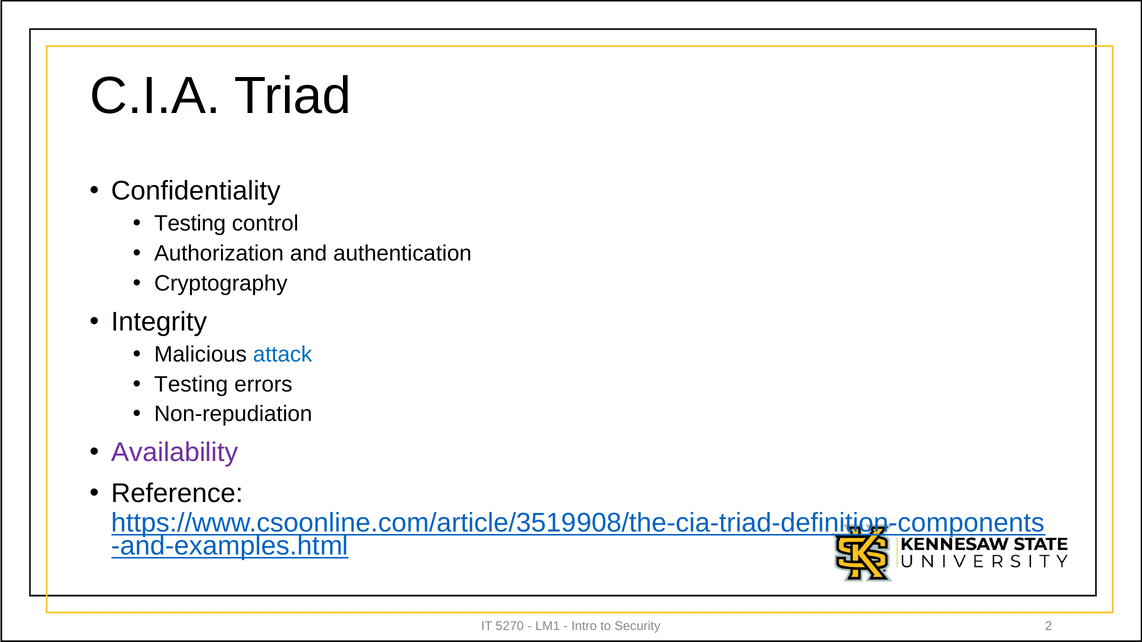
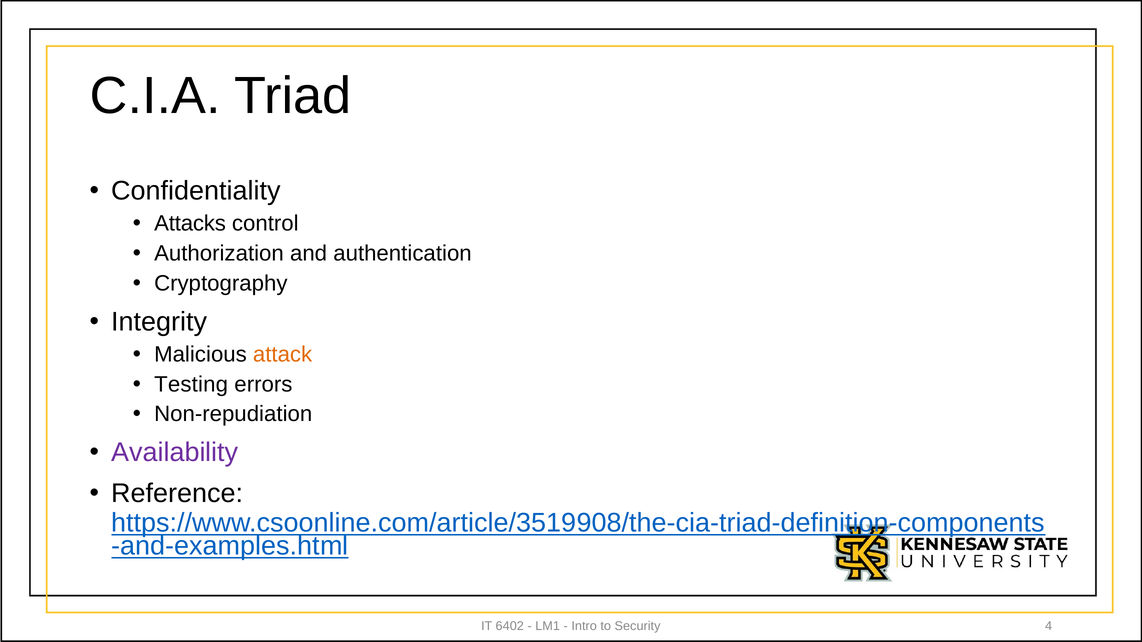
Testing at (190, 224): Testing -> Attacks
attack colour: blue -> orange
5270: 5270 -> 6402
2: 2 -> 4
